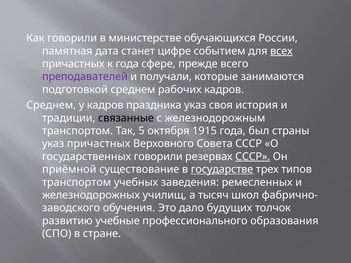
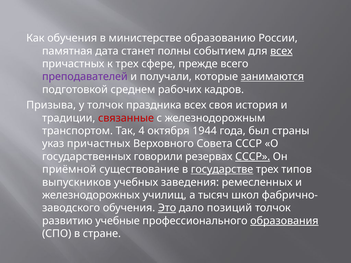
Как говорили: говорили -> обучения
обучающихся: обучающихся -> образованию
цифре: цифре -> полны
к года: года -> трех
занимаются underline: none -> present
Среднем at (51, 105): Среднем -> Призыва
у кадров: кадров -> толчок
праздника указ: указ -> всех
связанные colour: black -> red
5: 5 -> 4
1915: 1915 -> 1944
транспортом at (77, 182): транспортом -> выпускников
Это underline: none -> present
будущих: будущих -> позиций
образования underline: none -> present
